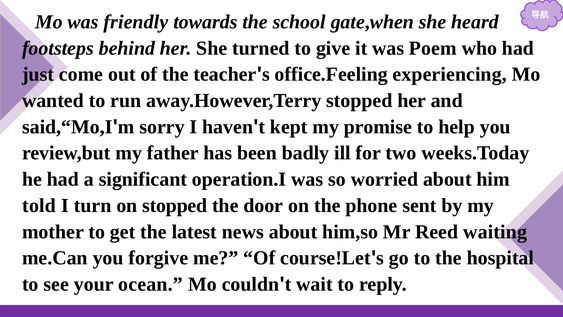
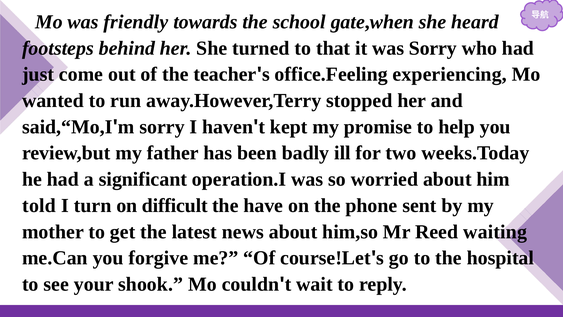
give: give -> that
was Poem: Poem -> Sorry
on stopped: stopped -> difficult
door: door -> have
ocean: ocean -> shook
